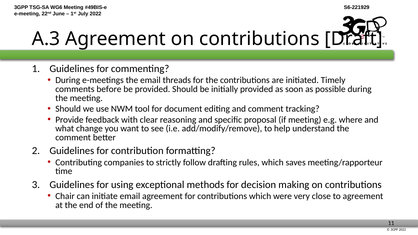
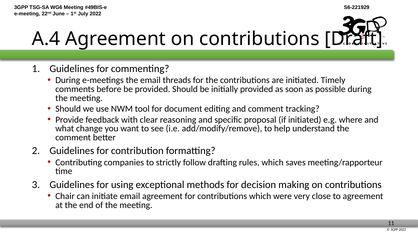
A.3: A.3 -> A.4
if meeting: meeting -> initiated
